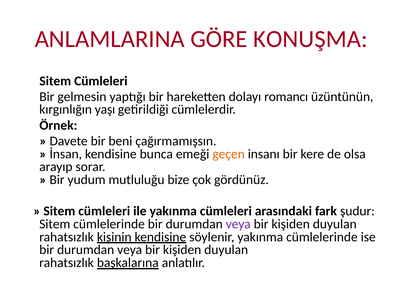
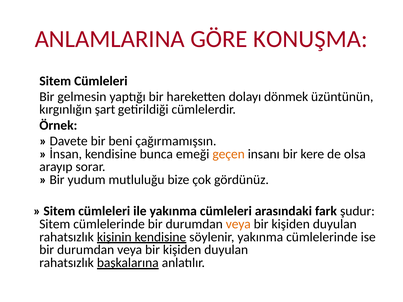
romancı: romancı -> dönmek
yaşı: yaşı -> şart
veya at (238, 224) colour: purple -> orange
